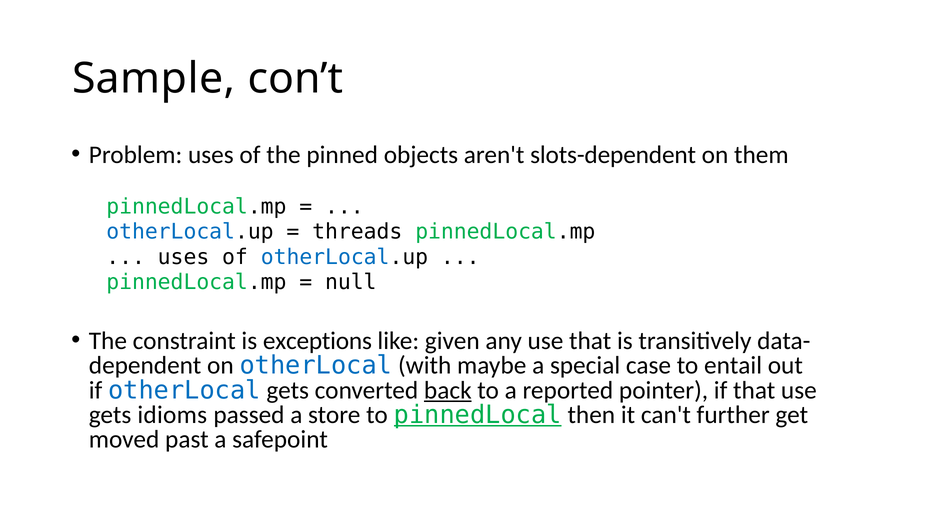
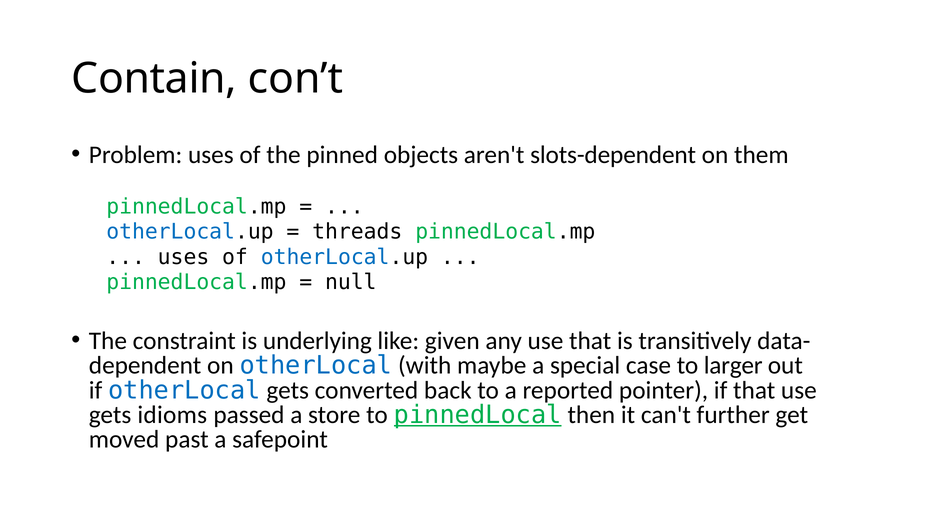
Sample: Sample -> Contain
exceptions: exceptions -> underlying
entail: entail -> larger
back underline: present -> none
